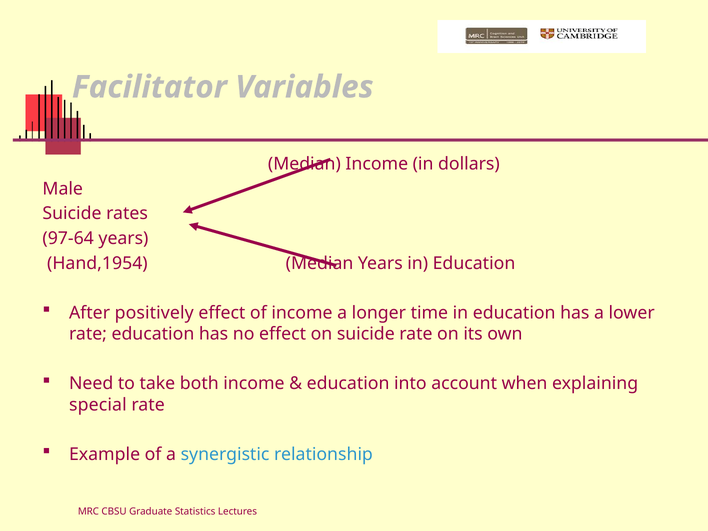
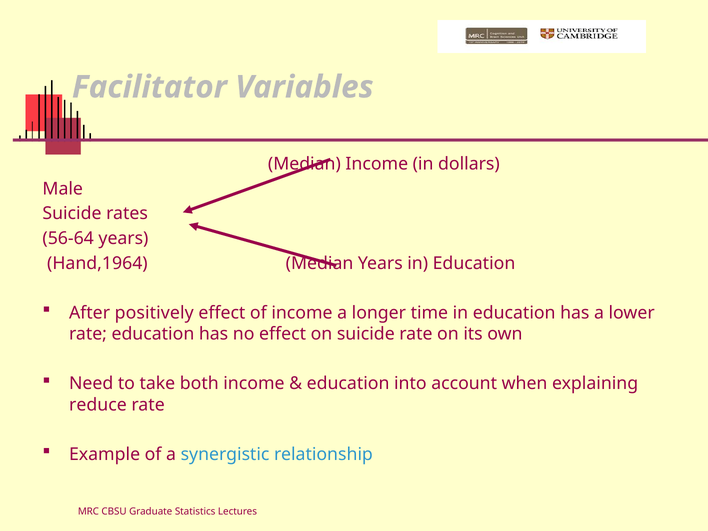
97-64: 97-64 -> 56-64
Hand,1954: Hand,1954 -> Hand,1964
special: special -> reduce
